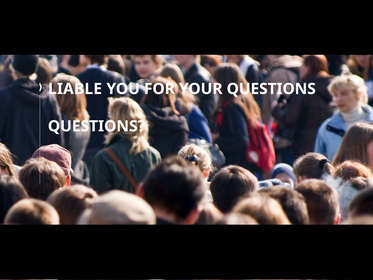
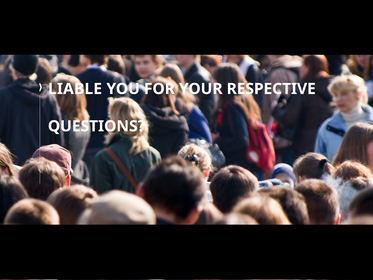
YOUR QUESTIONS: QUESTIONS -> RESPECTIVE
